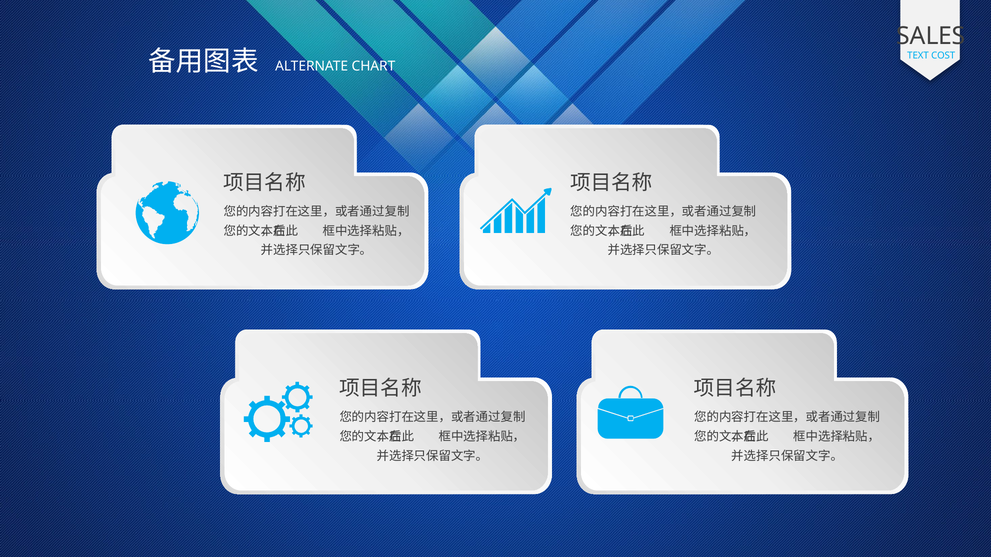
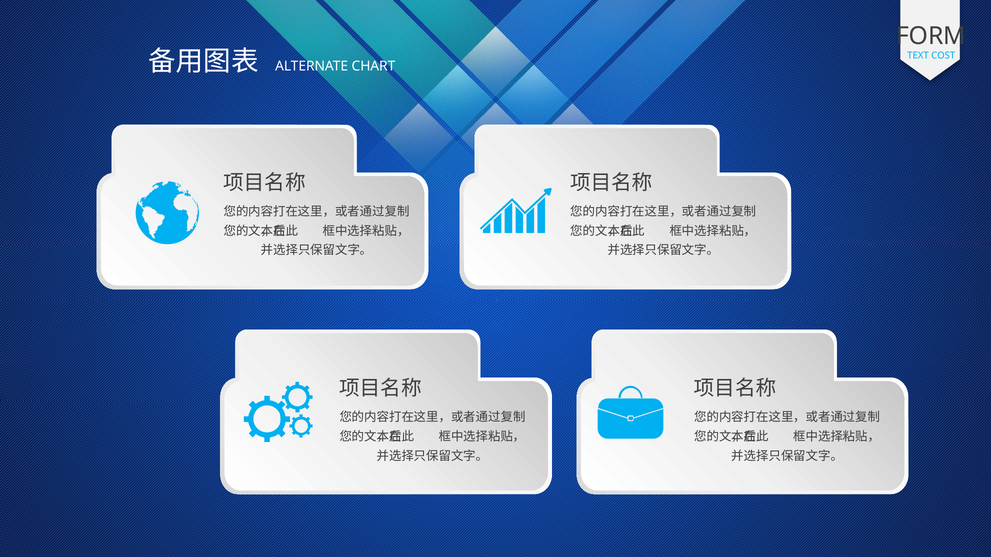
SALES: SALES -> FORM
